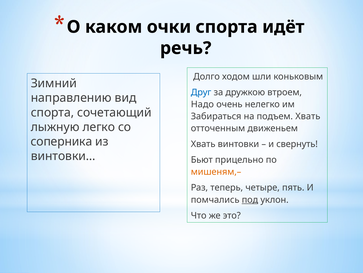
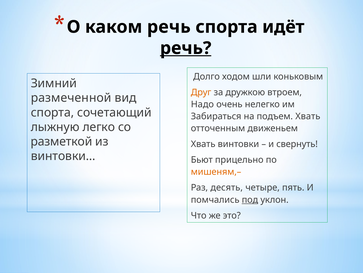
каком очки: очки -> речь
речь at (186, 48) underline: none -> present
Друг colour: blue -> orange
направлению: направлению -> размеченной
соперника: соперника -> разметкой
теперь: теперь -> десять
